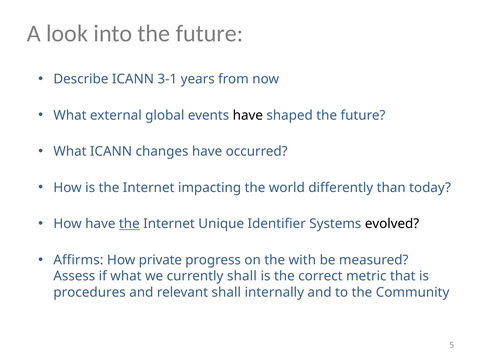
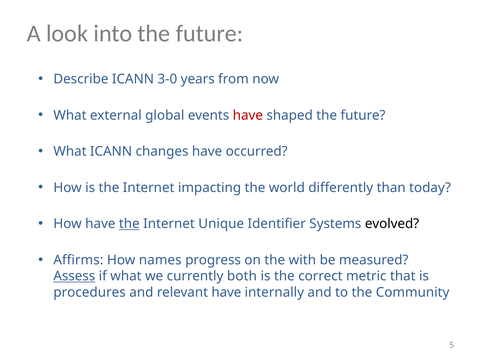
3-1: 3-1 -> 3-0
have at (248, 115) colour: black -> red
private: private -> names
Assess underline: none -> present
currently shall: shall -> both
relevant shall: shall -> have
